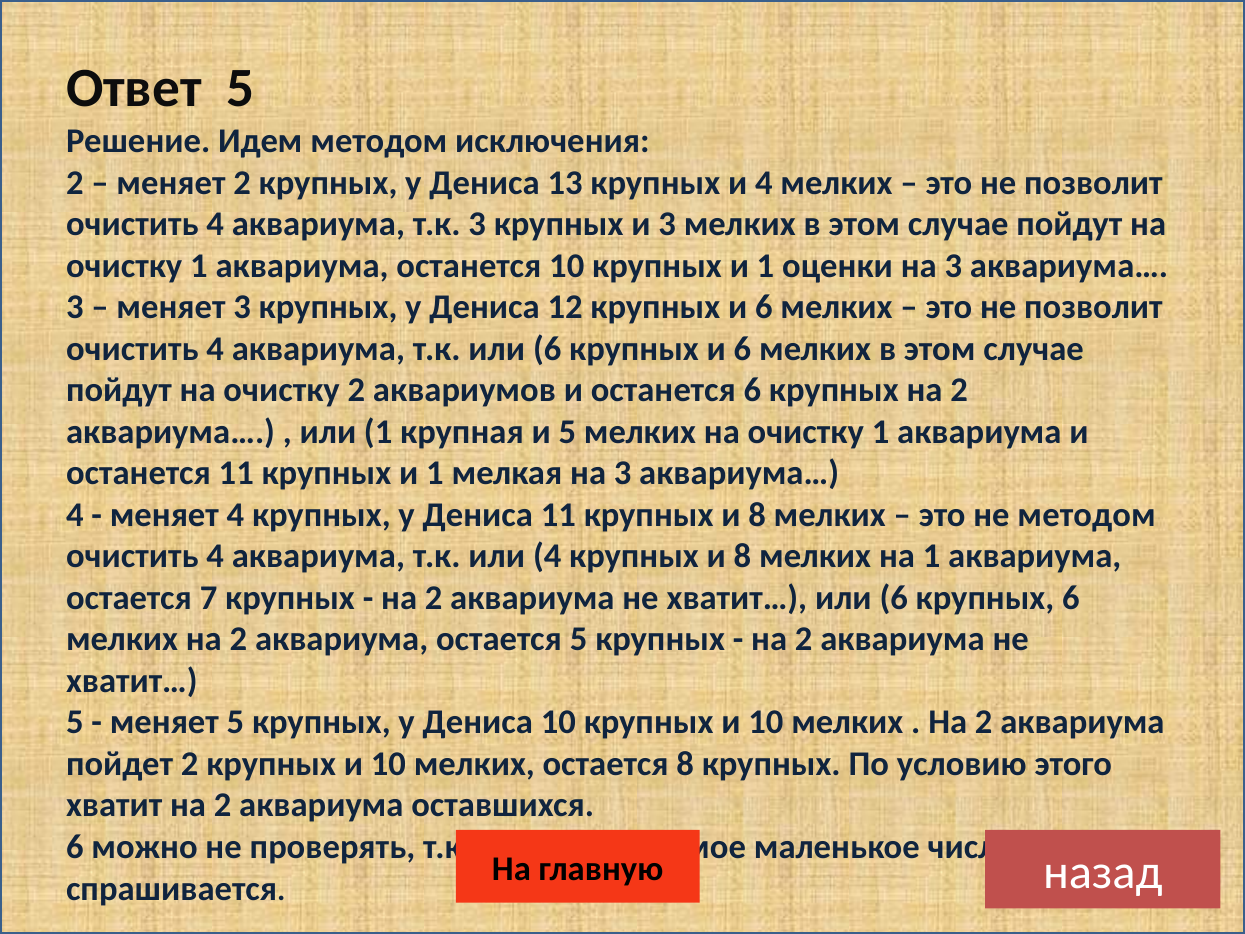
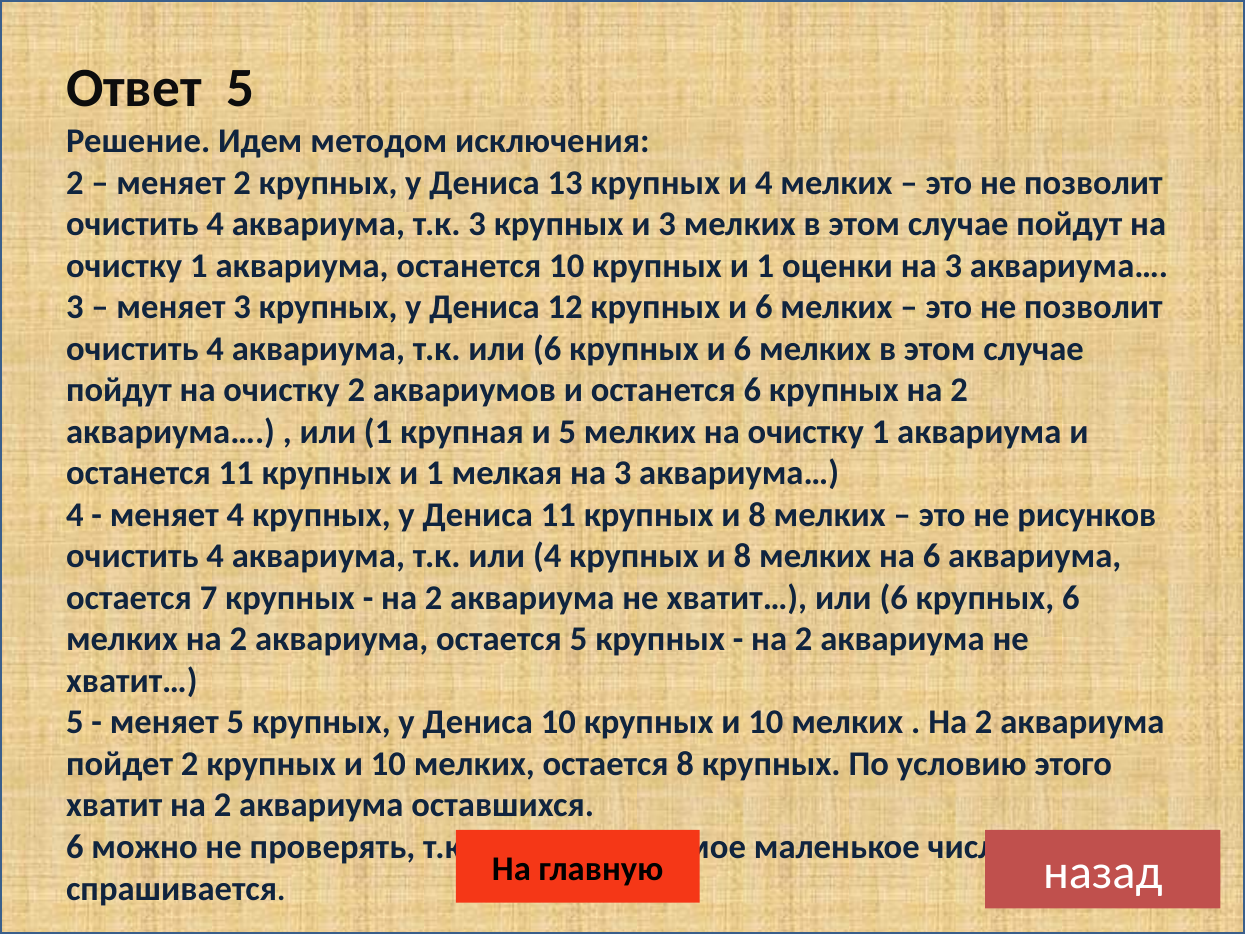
не методом: методом -> рисунков
на 1: 1 -> 6
